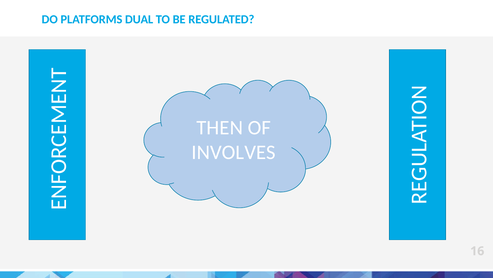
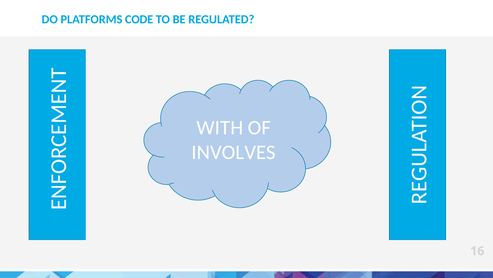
DUAL: DUAL -> CODE
THEN: THEN -> WITH
